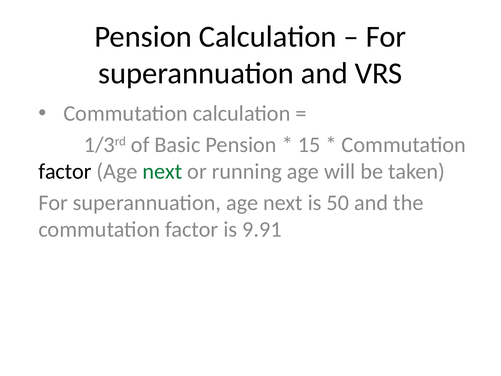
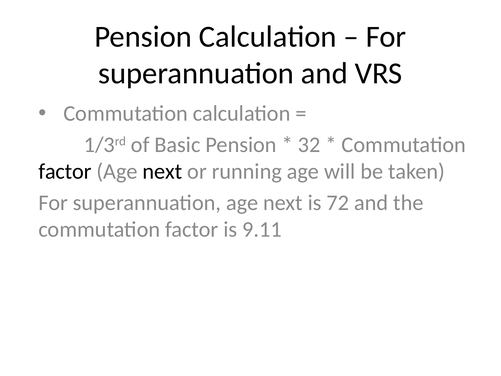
15: 15 -> 32
next at (162, 171) colour: green -> black
50: 50 -> 72
9.91: 9.91 -> 9.11
